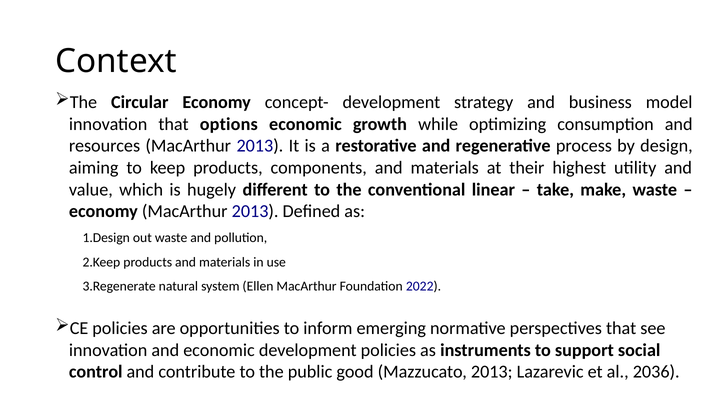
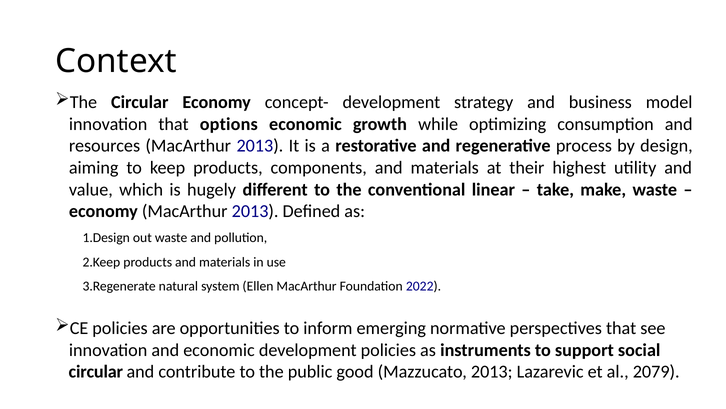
control at (96, 371): control -> circular
2036: 2036 -> 2079
